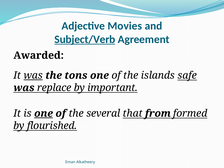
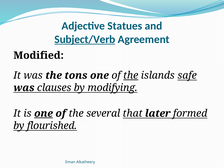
Movies: Movies -> Statues
Awarded: Awarded -> Modified
was at (33, 75) underline: present -> none
the at (131, 75) underline: none -> present
replace: replace -> clauses
important: important -> modifying
from: from -> later
